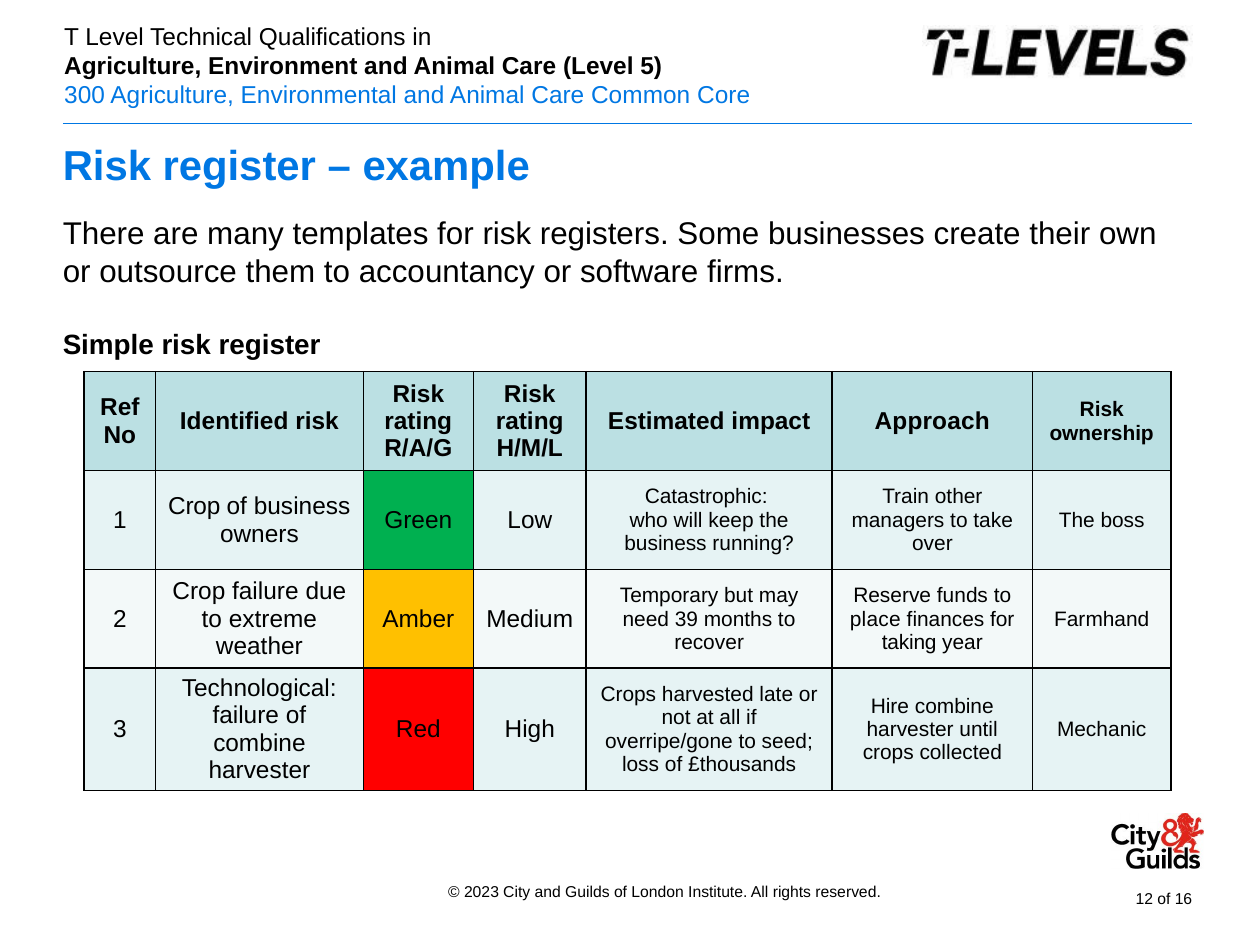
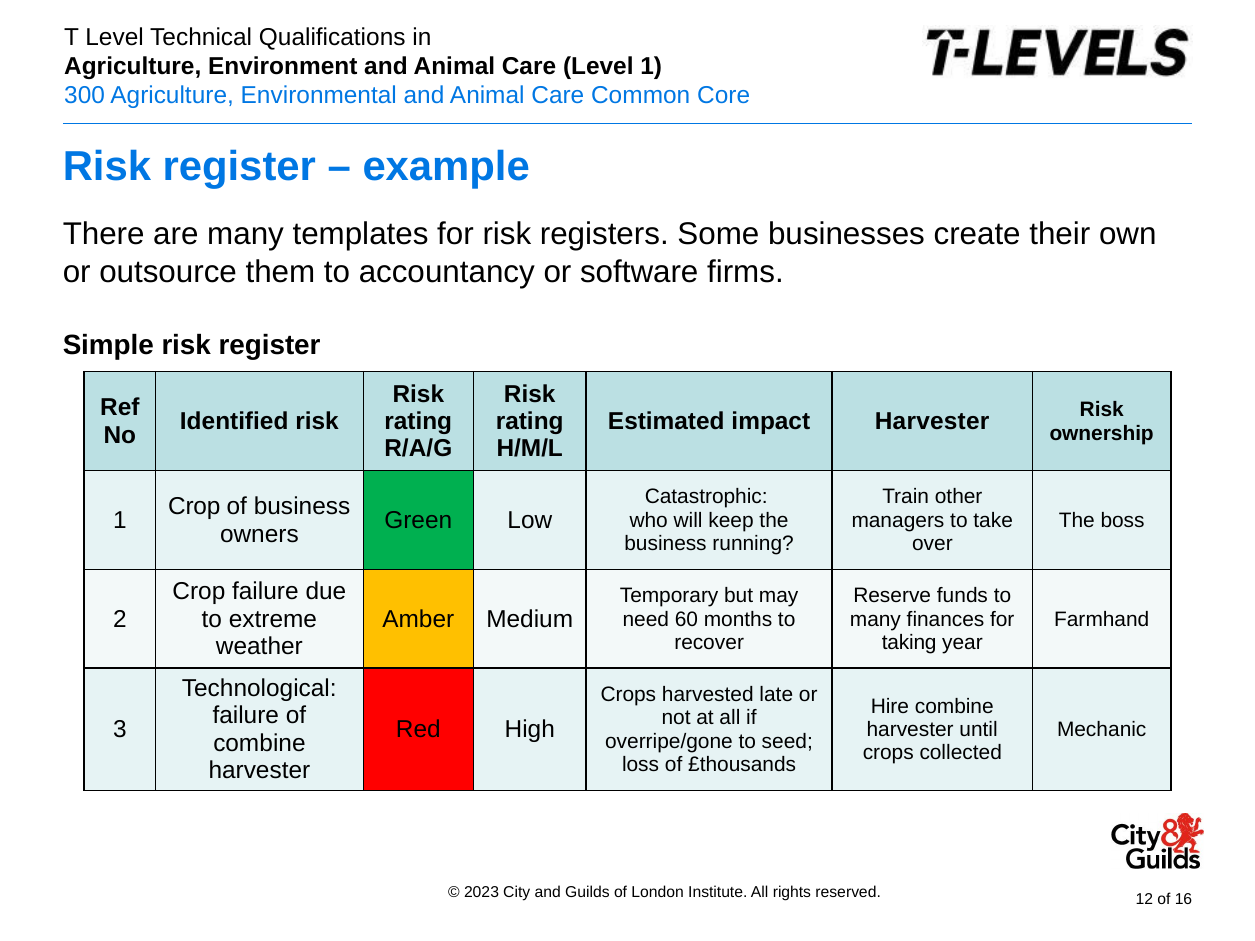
5 at (651, 66): 5 -> 1
impact Approach: Approach -> Harvester
39: 39 -> 60
place at (875, 619): place -> many
